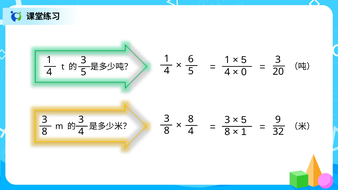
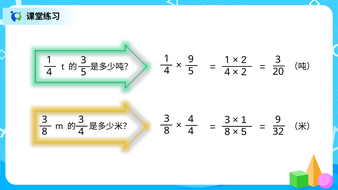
5 at (244, 60): 5 -> 2
6 at (191, 59): 6 -> 9
0 at (244, 72): 0 -> 2
5 at (244, 120): 5 -> 1
8 at (191, 119): 8 -> 4
1 at (244, 132): 1 -> 5
